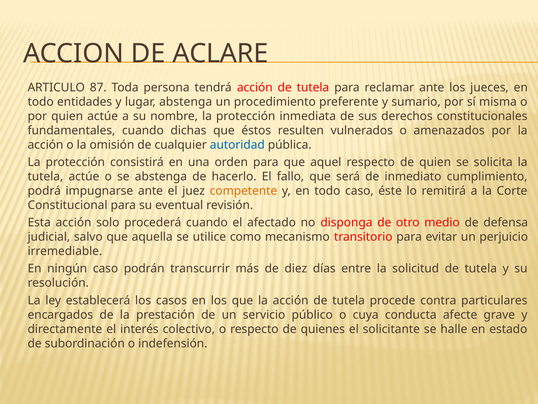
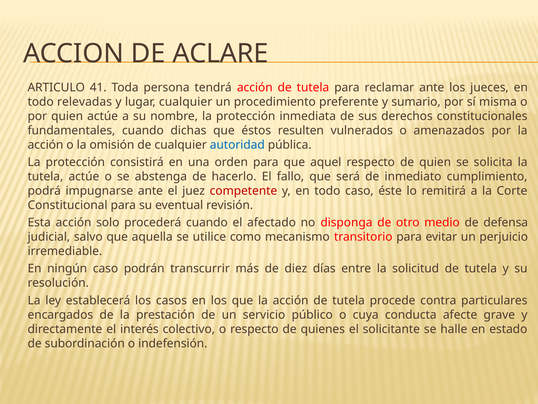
87: 87 -> 41
entidades: entidades -> relevadas
lugar abstenga: abstenga -> cualquier
competente colour: orange -> red
